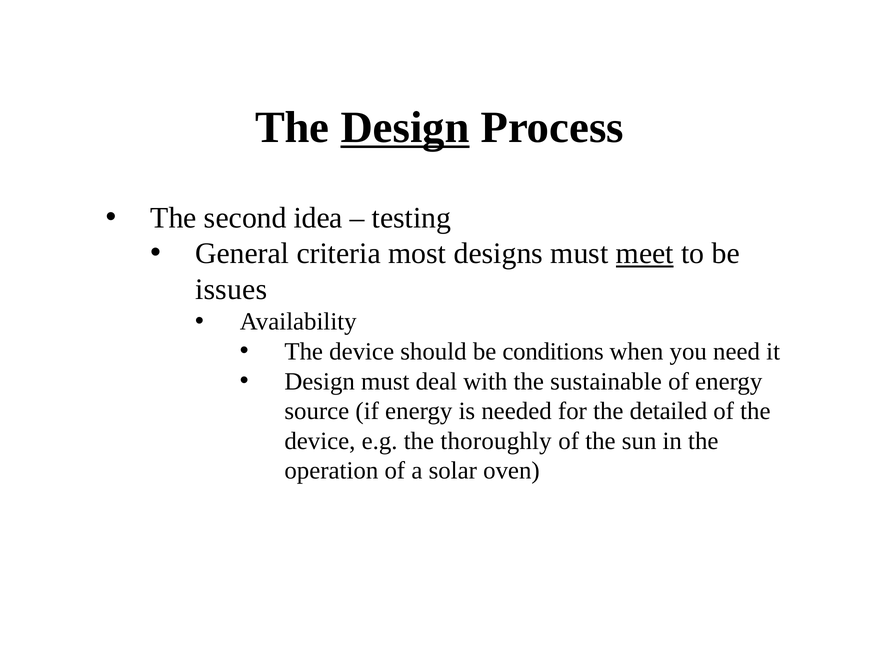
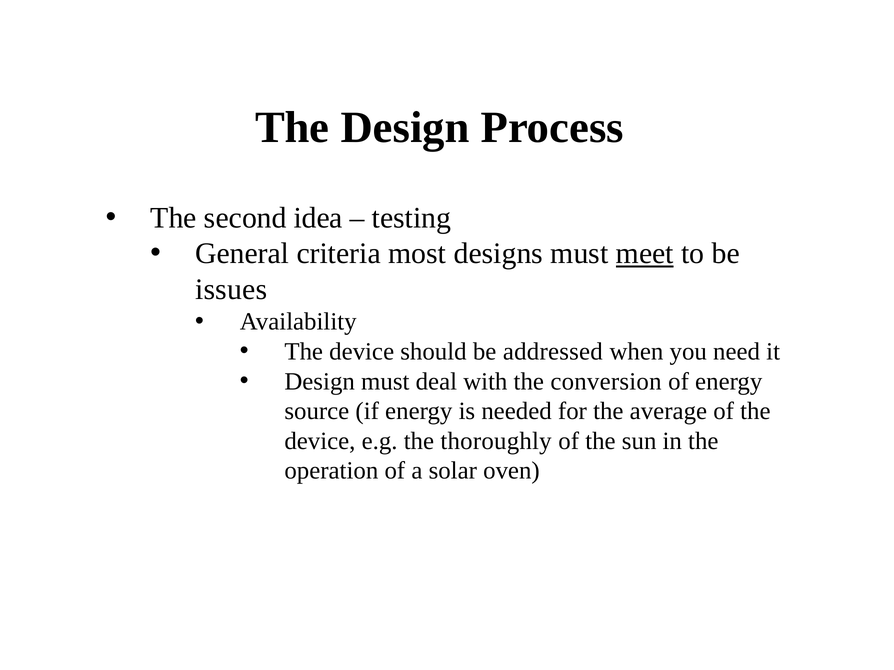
Design at (405, 128) underline: present -> none
conditions: conditions -> addressed
sustainable: sustainable -> conversion
detailed: detailed -> average
